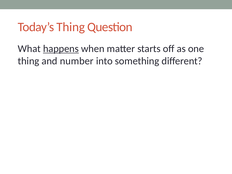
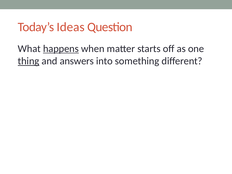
Today’s Thing: Thing -> Ideas
thing at (29, 61) underline: none -> present
number: number -> answers
